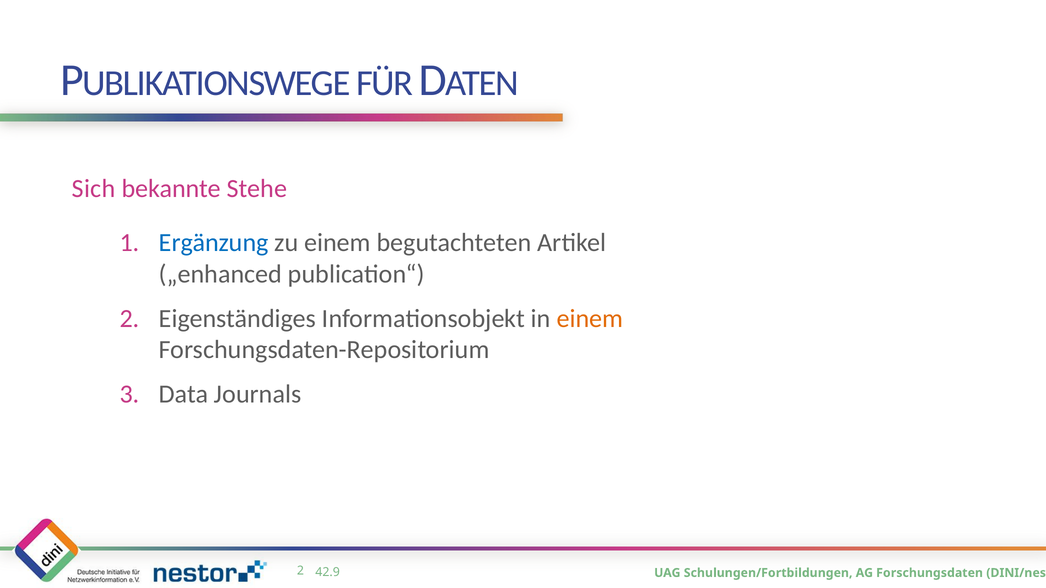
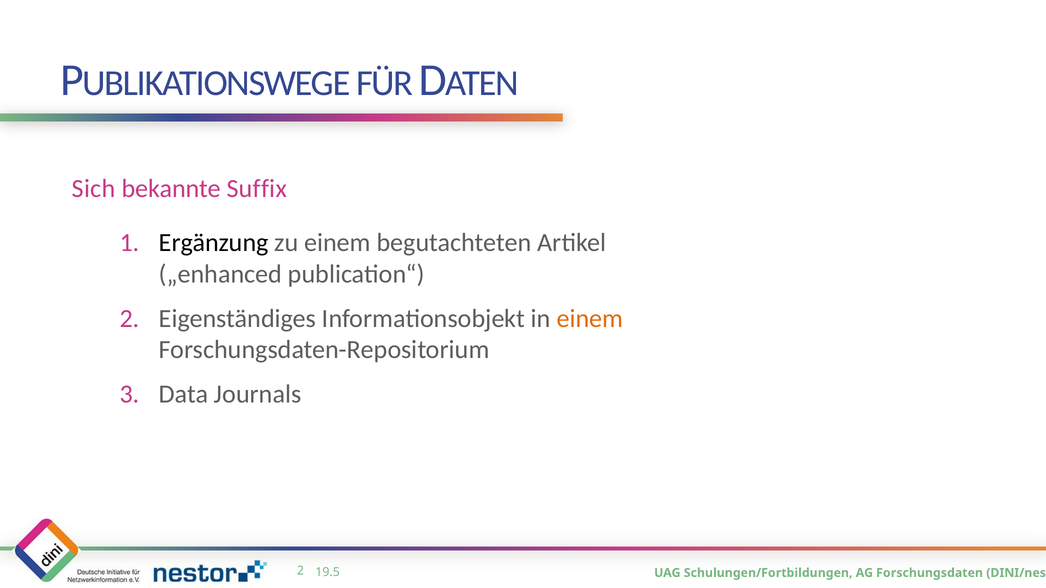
Stehe: Stehe -> Suffix
Ergänzung colour: blue -> black
42.9: 42.9 -> 19.5
